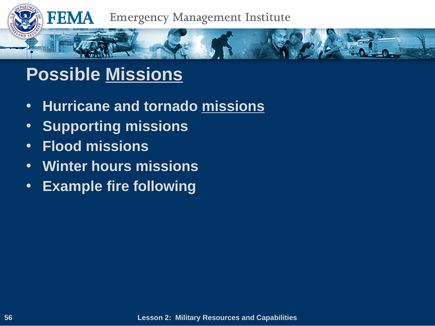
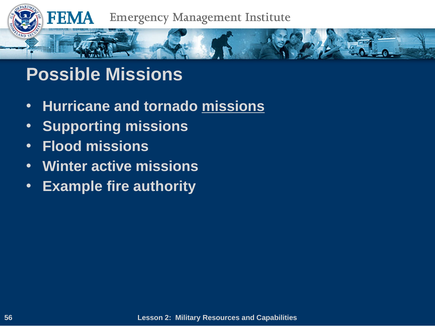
Missions at (144, 75) underline: present -> none
hours: hours -> active
following: following -> authority
